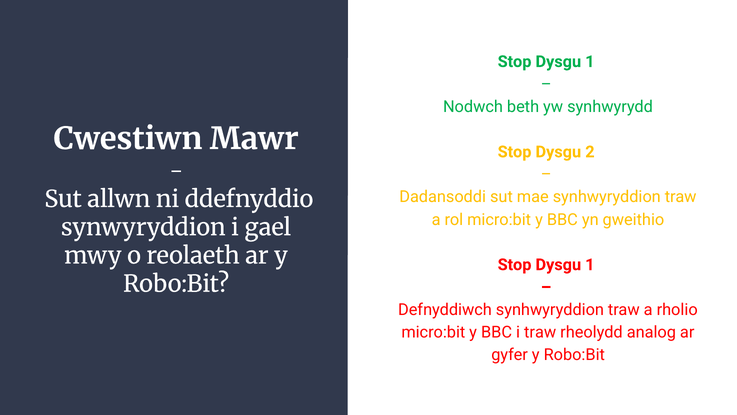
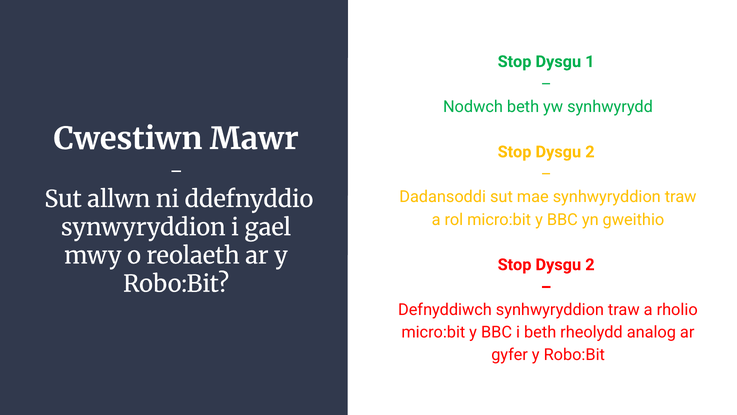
1 at (590, 264): 1 -> 2
i traw: traw -> beth
